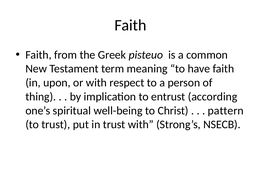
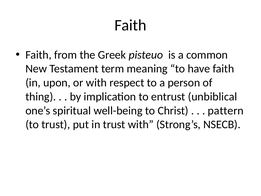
according: according -> unbiblical
